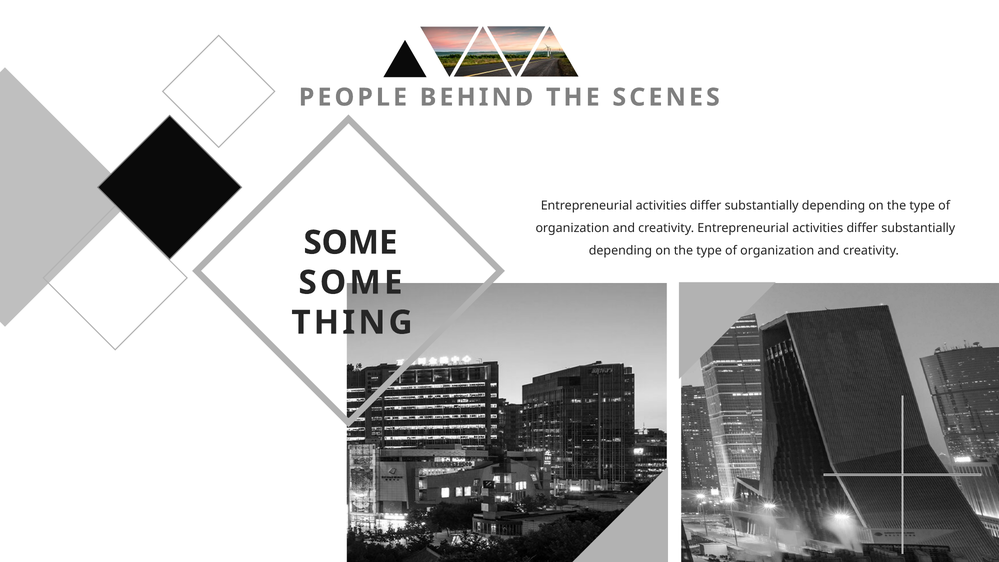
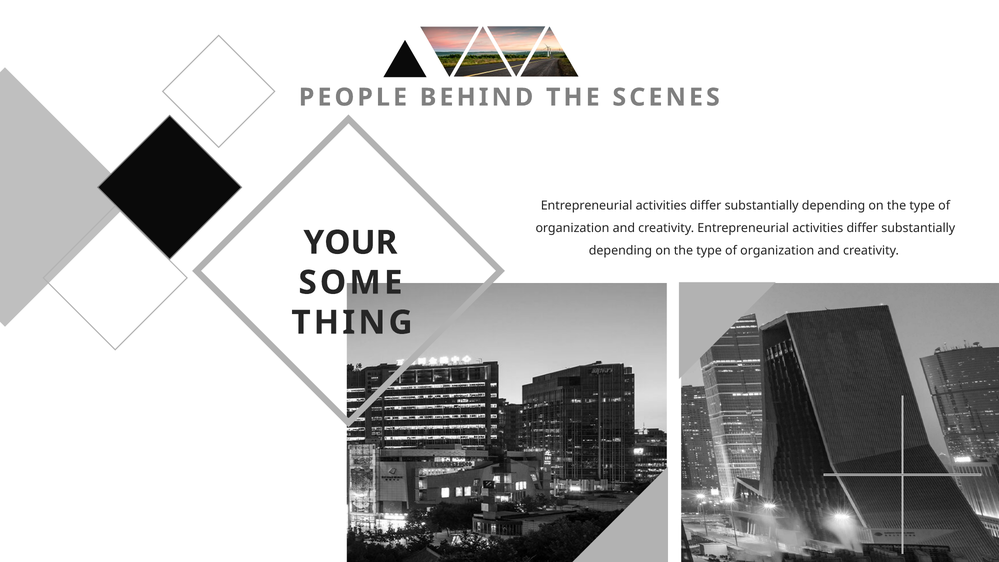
SOME at (351, 243): SOME -> YOUR
